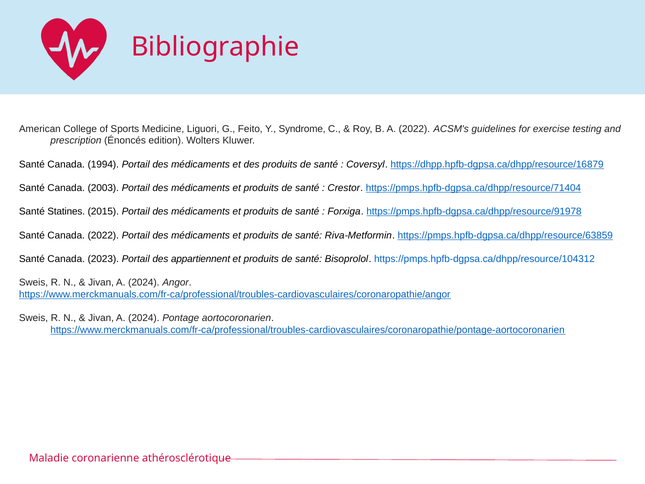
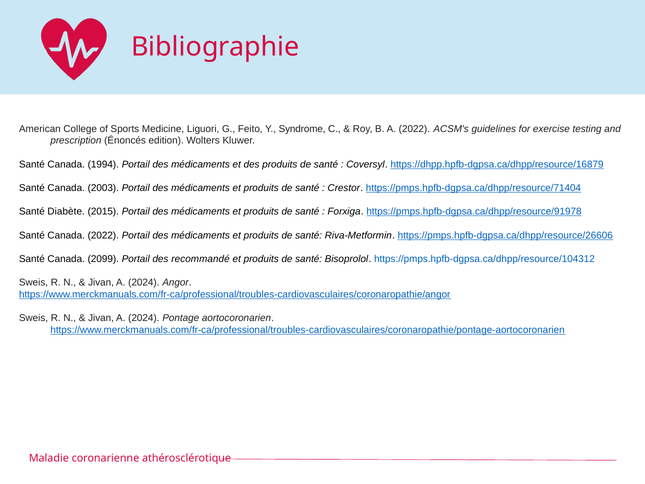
Statines: Statines -> Diabète
https://pmps.hpfb-dgpsa.ca/dhpp/resource/63859: https://pmps.hpfb-dgpsa.ca/dhpp/resource/63859 -> https://pmps.hpfb-dgpsa.ca/dhpp/resource/26606
2023: 2023 -> 2099
appartiennent: appartiennent -> recommandé
